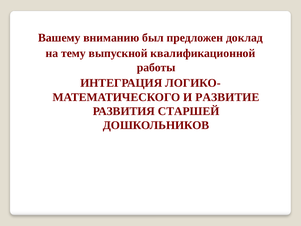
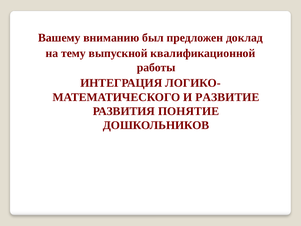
СТАРШЕЙ: СТАРШЕЙ -> ПОНЯТИЕ
